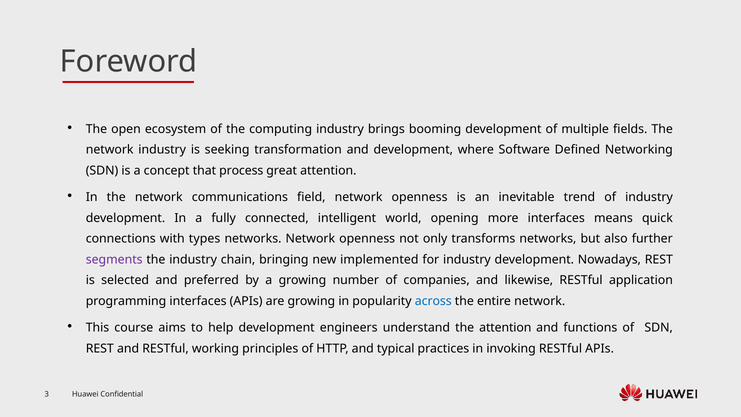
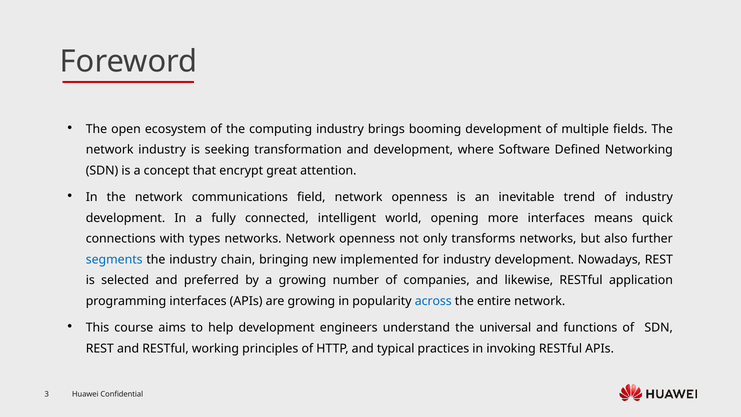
process: process -> encrypt
segments colour: purple -> blue
the attention: attention -> universal
